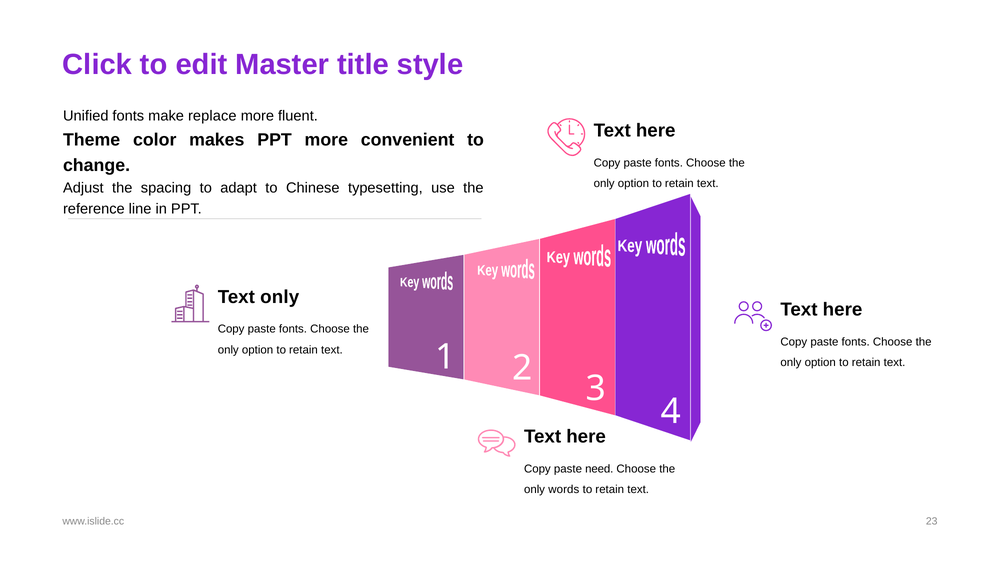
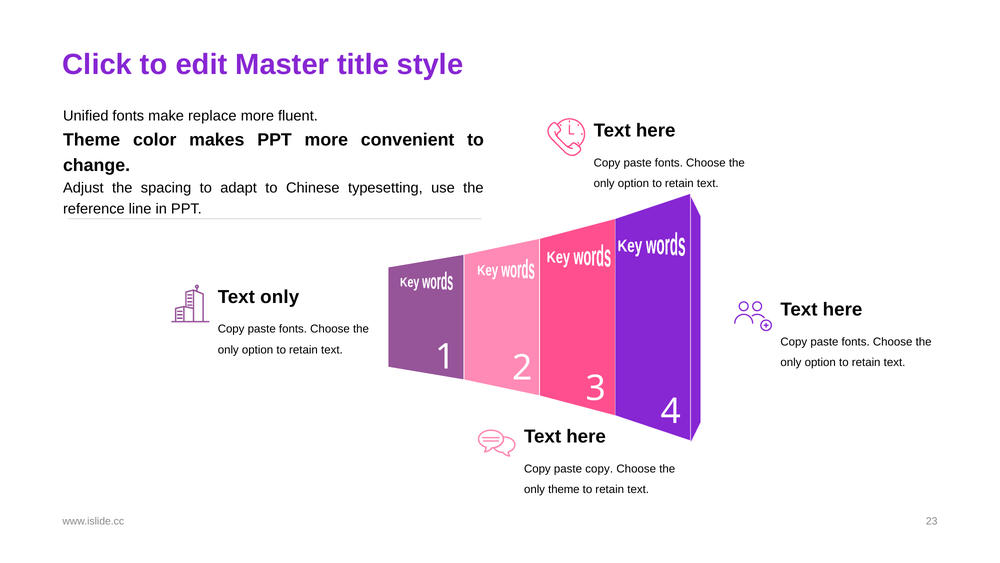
paste need: need -> copy
only words: words -> theme
